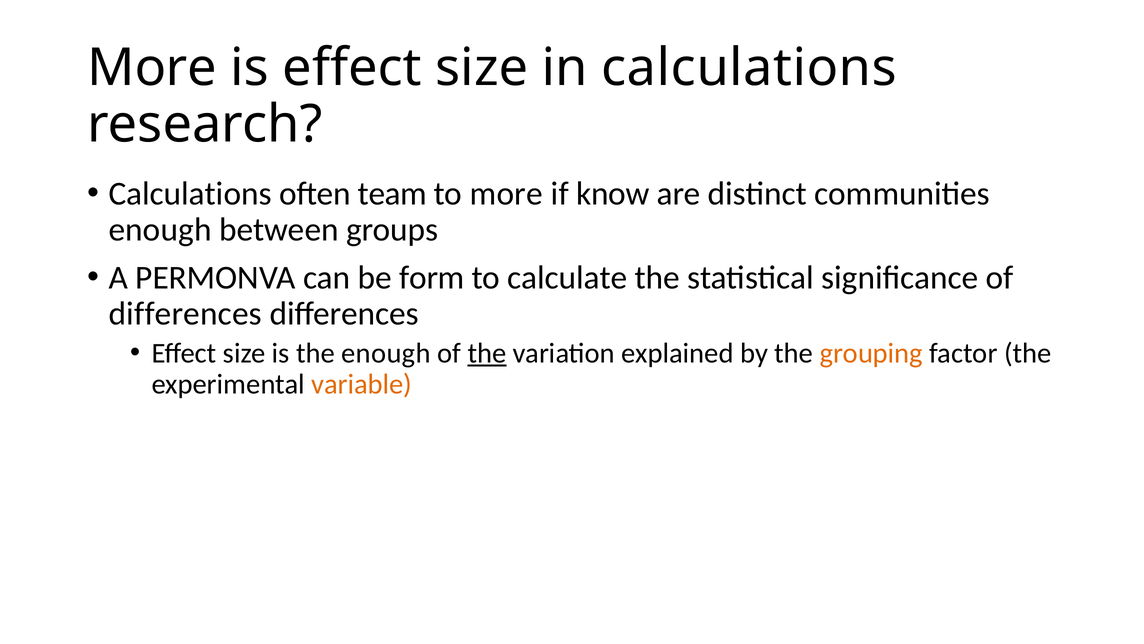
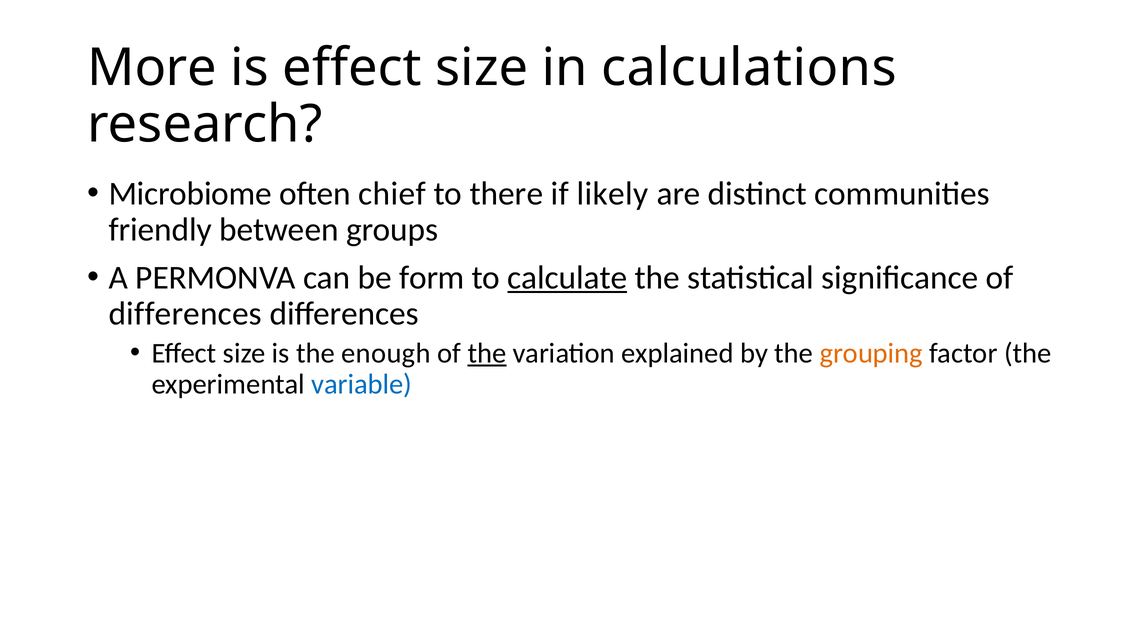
Calculations at (190, 193): Calculations -> Microbiome
team: team -> chief
to more: more -> there
know: know -> likely
enough at (160, 229): enough -> friendly
calculate underline: none -> present
variable colour: orange -> blue
